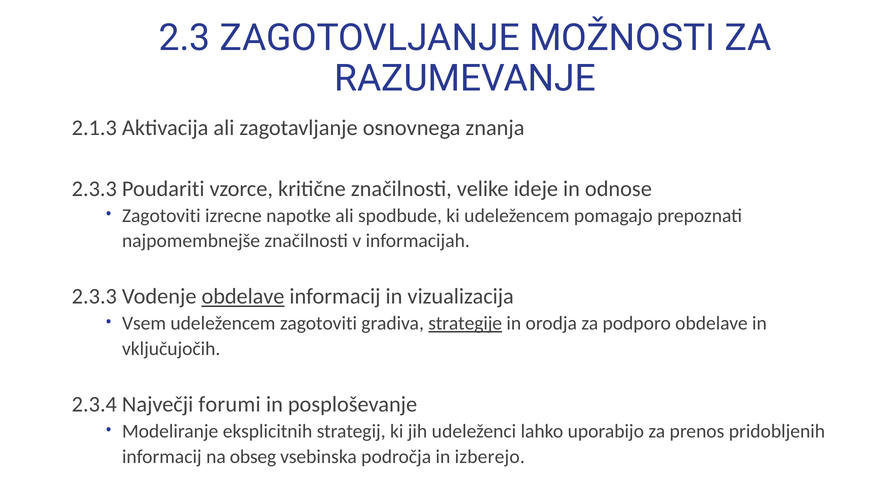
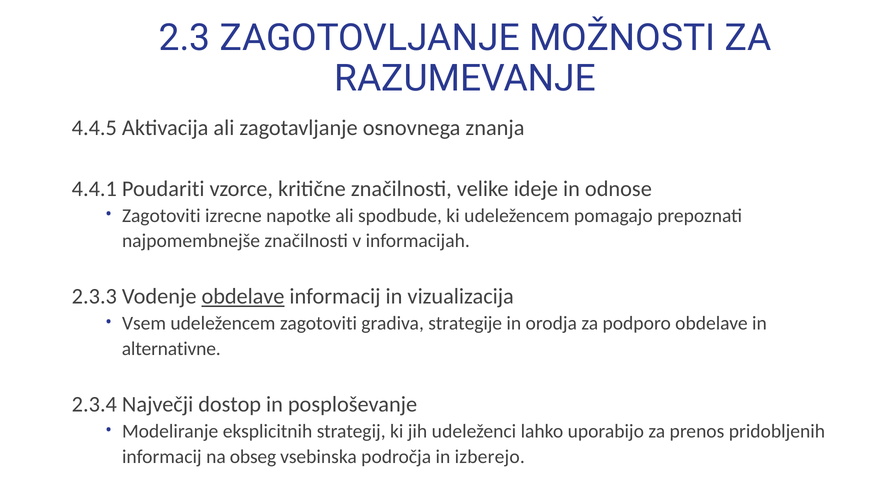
2.1.3: 2.1.3 -> 4.4.5
2.3.3 at (94, 189): 2.3.3 -> 4.4.1
strategije underline: present -> none
vključujočih: vključujočih -> alternativne
forumi: forumi -> dostop
